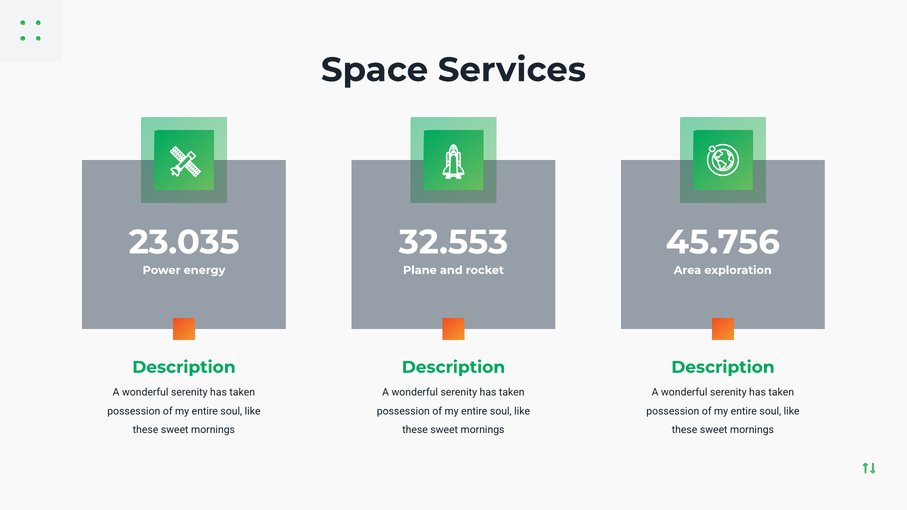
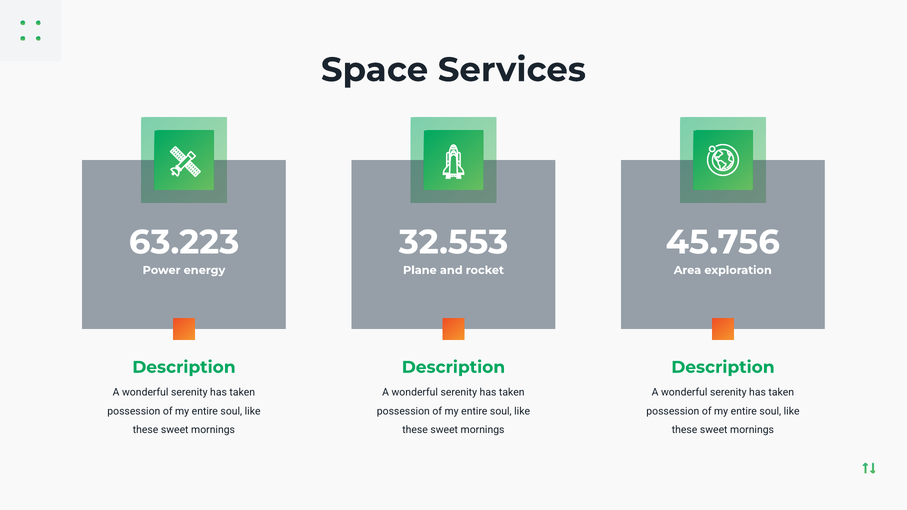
23.035: 23.035 -> 63.223
